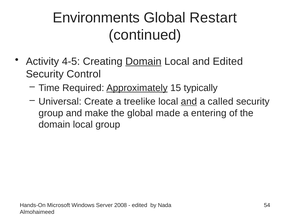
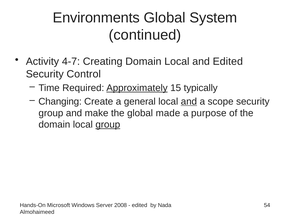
Restart: Restart -> System
4-5: 4-5 -> 4-7
Domain at (143, 62) underline: present -> none
Universal: Universal -> Changing
treelike: treelike -> general
called: called -> scope
entering: entering -> purpose
group at (108, 125) underline: none -> present
